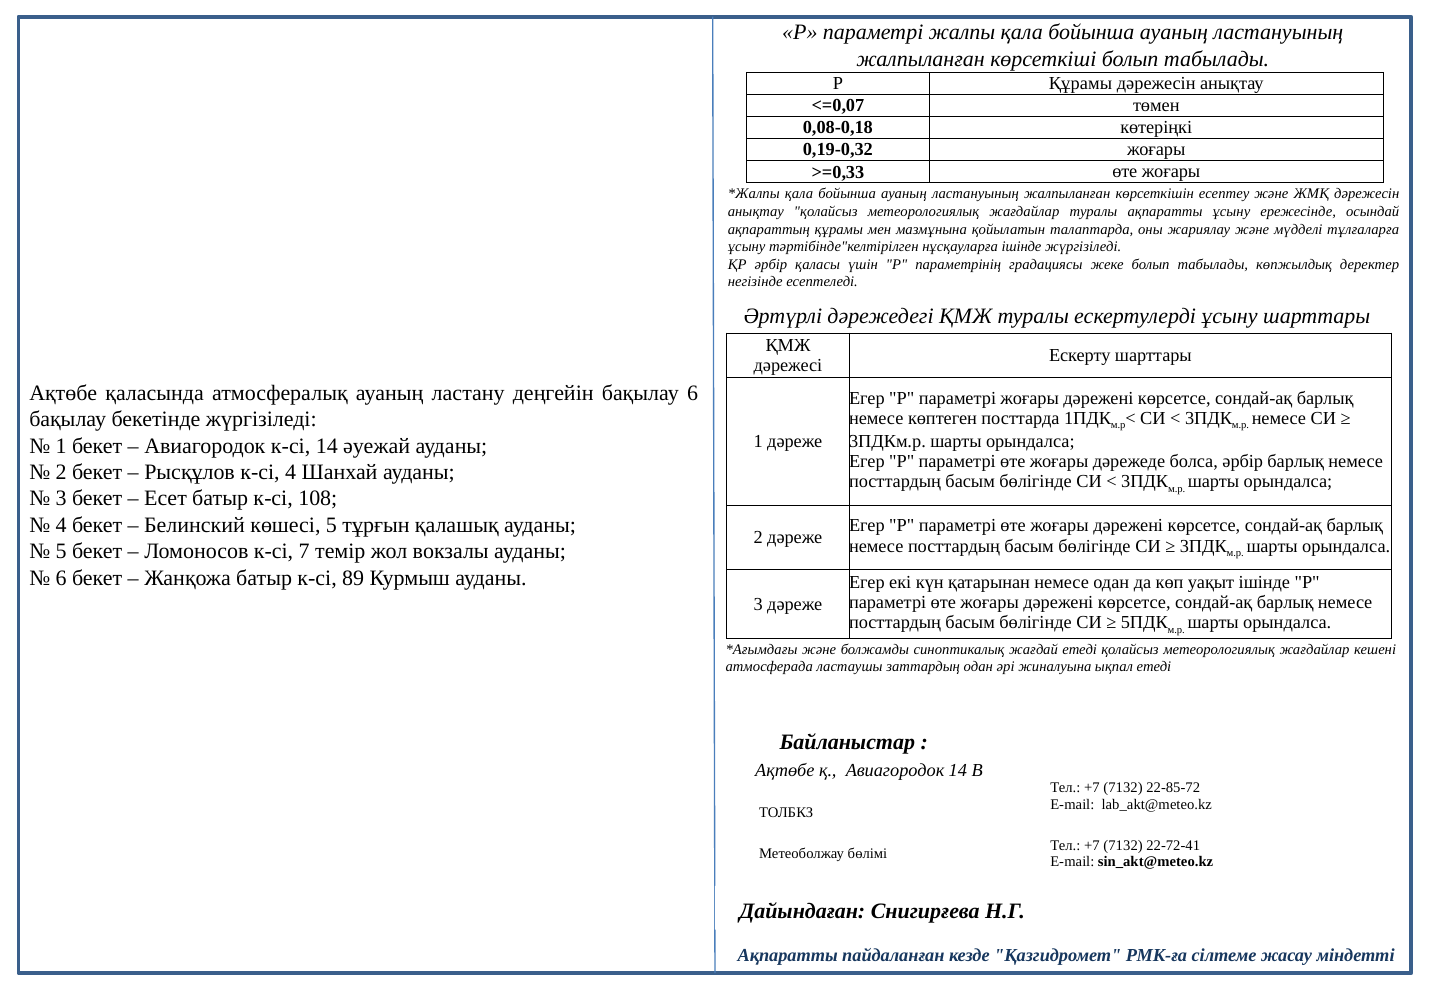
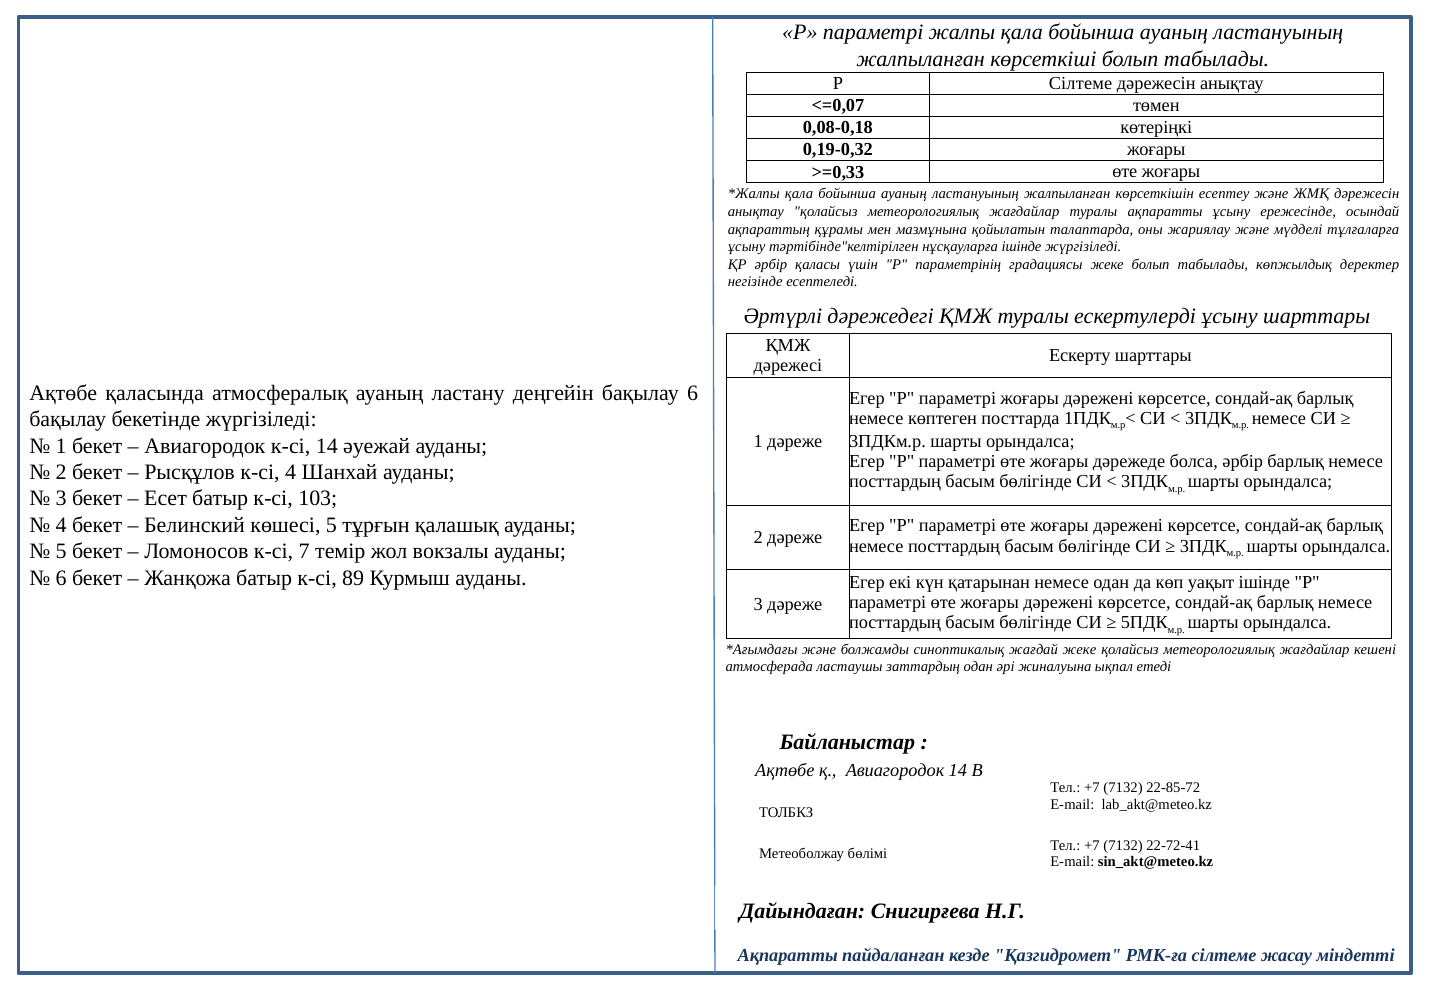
Р Құрамы: Құрамы -> Сілтеме
108: 108 -> 103
жағдай етеді: етеді -> жеке
